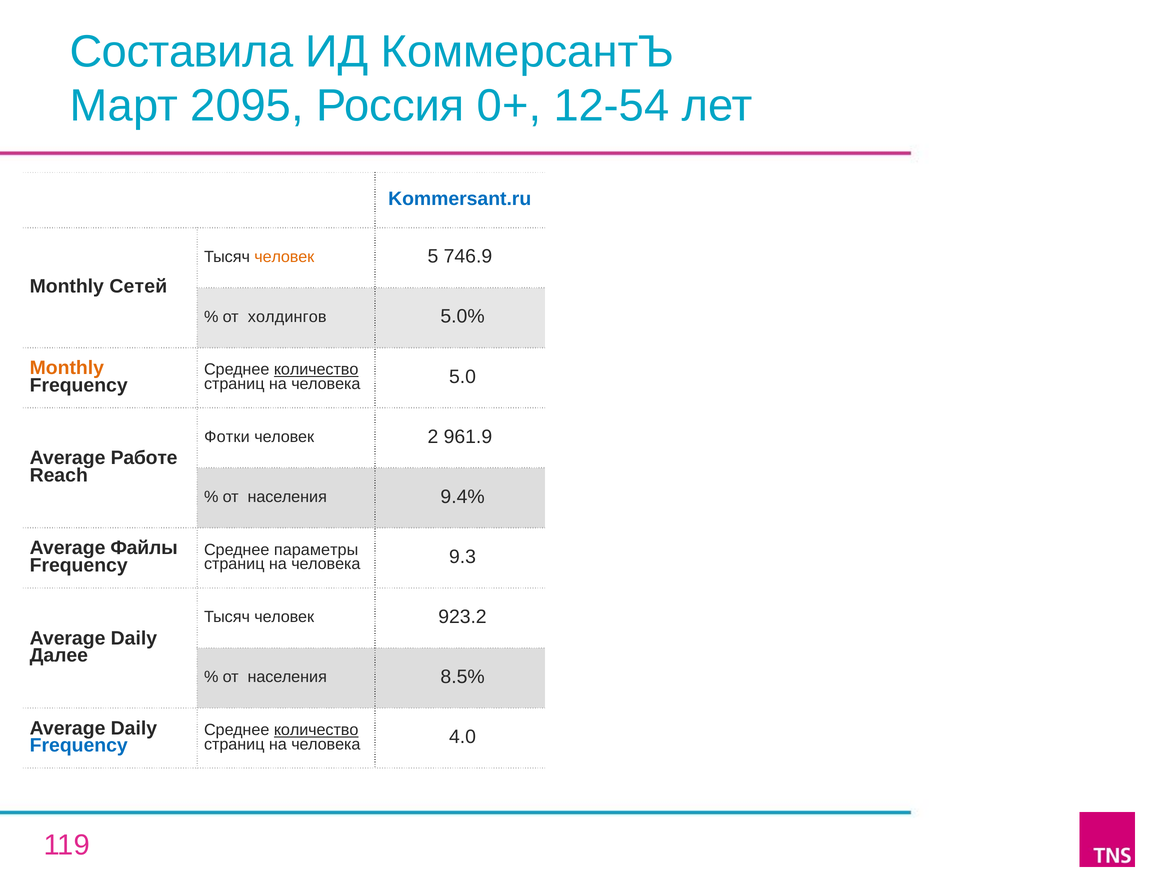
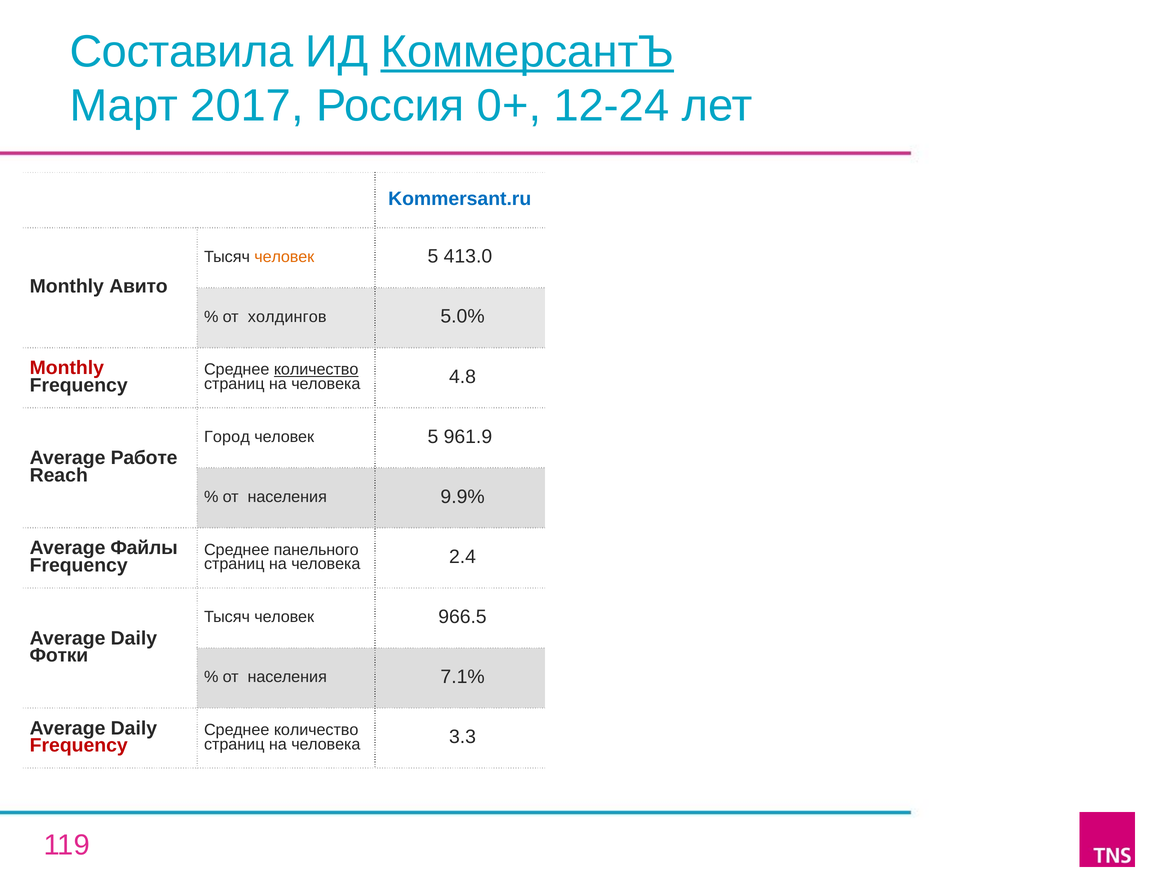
КоммерсантЪ underline: none -> present
2095: 2095 -> 2017
12-54: 12-54 -> 12-24
746.9: 746.9 -> 413.0
Сетей: Сетей -> Авито
Monthly at (67, 368) colour: orange -> red
5.0: 5.0 -> 4.8
Фотки: Фотки -> Город
2 at (433, 437): 2 -> 5
9.4%: 9.4% -> 9.9%
параметры: параметры -> панельного
9.3: 9.3 -> 2.4
923.2: 923.2 -> 966.5
Далее: Далее -> Фотки
8.5%: 8.5% -> 7.1%
количество at (316, 730) underline: present -> none
Frequency at (79, 746) colour: blue -> red
4.0: 4.0 -> 3.3
